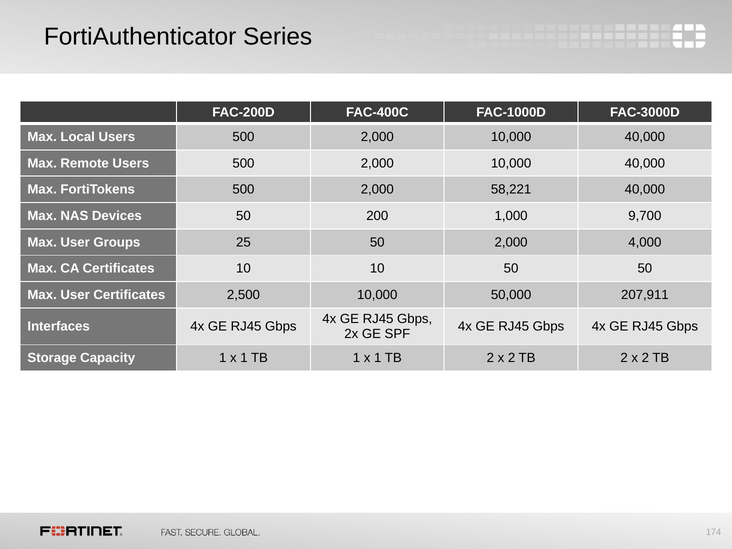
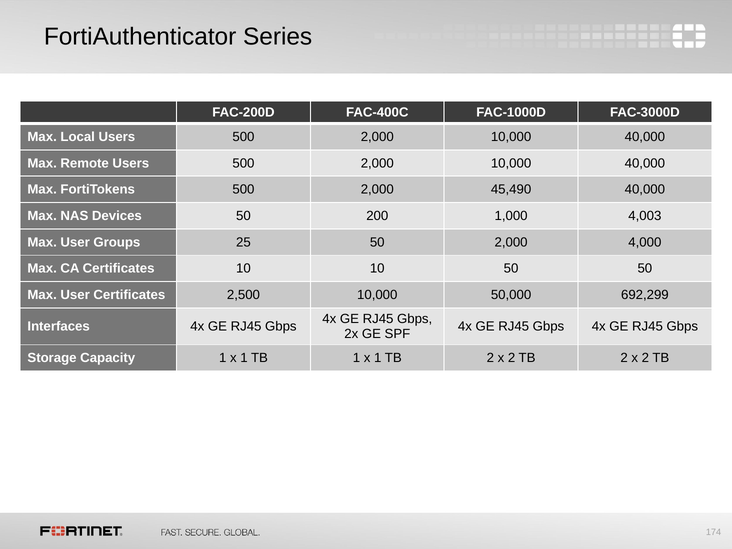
58,221: 58,221 -> 45,490
9,700: 9,700 -> 4,003
207,911: 207,911 -> 692,299
